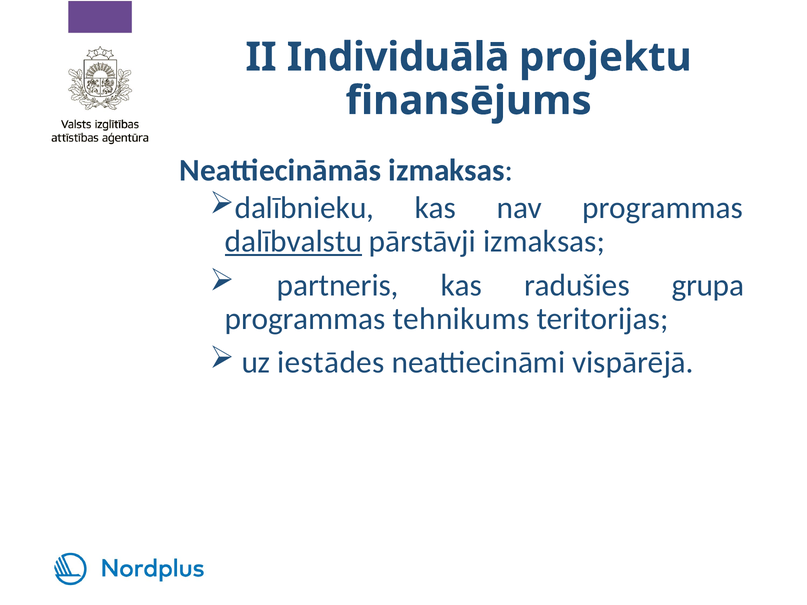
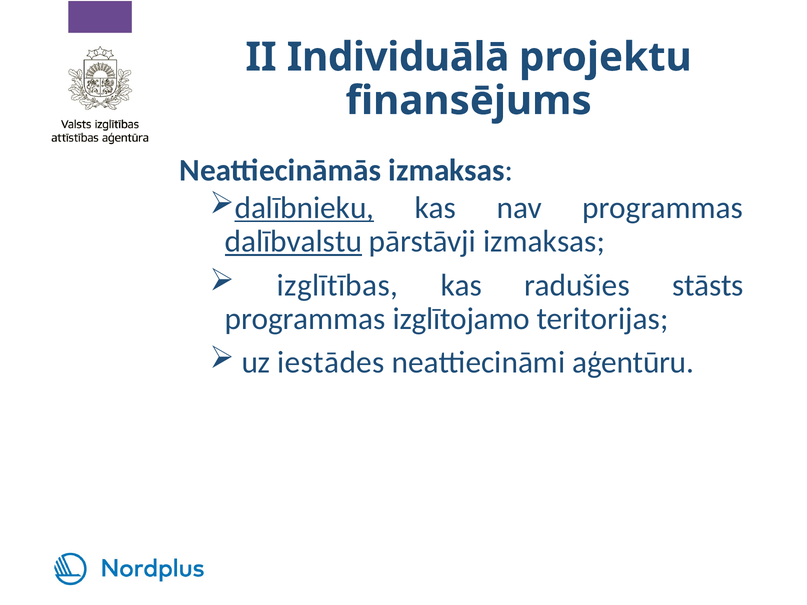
dalībnieku underline: none -> present
partneris: partneris -> izglītības
grupa: grupa -> stāsts
tehnikums: tehnikums -> izglītojamo
vispārējā: vispārējā -> aģentūru
